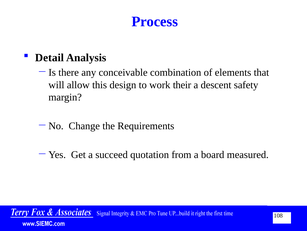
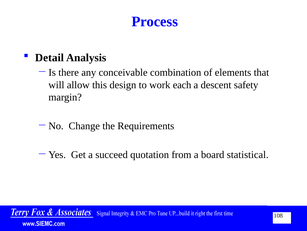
their: their -> each
measured: measured -> statistical
